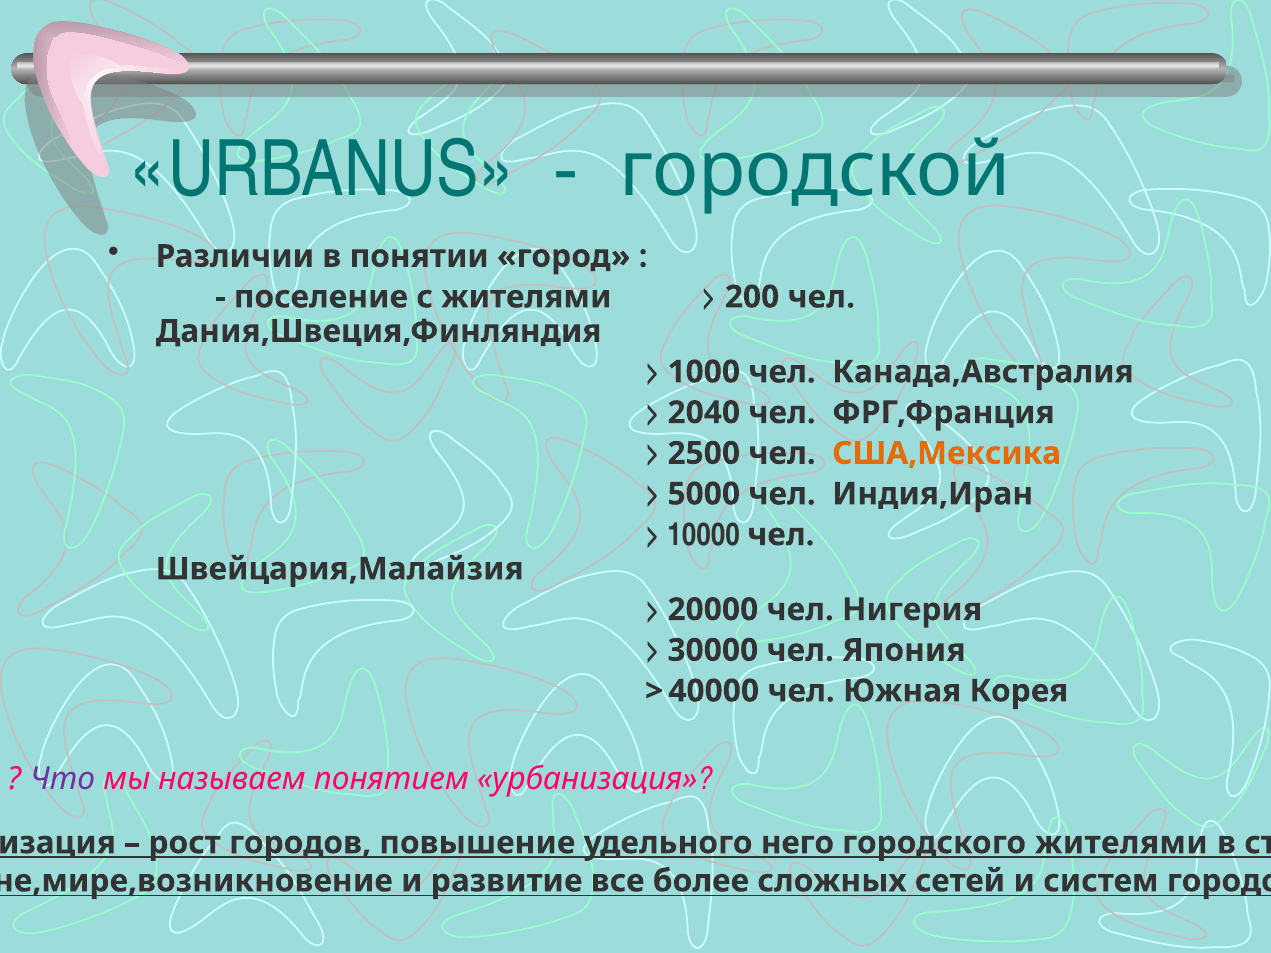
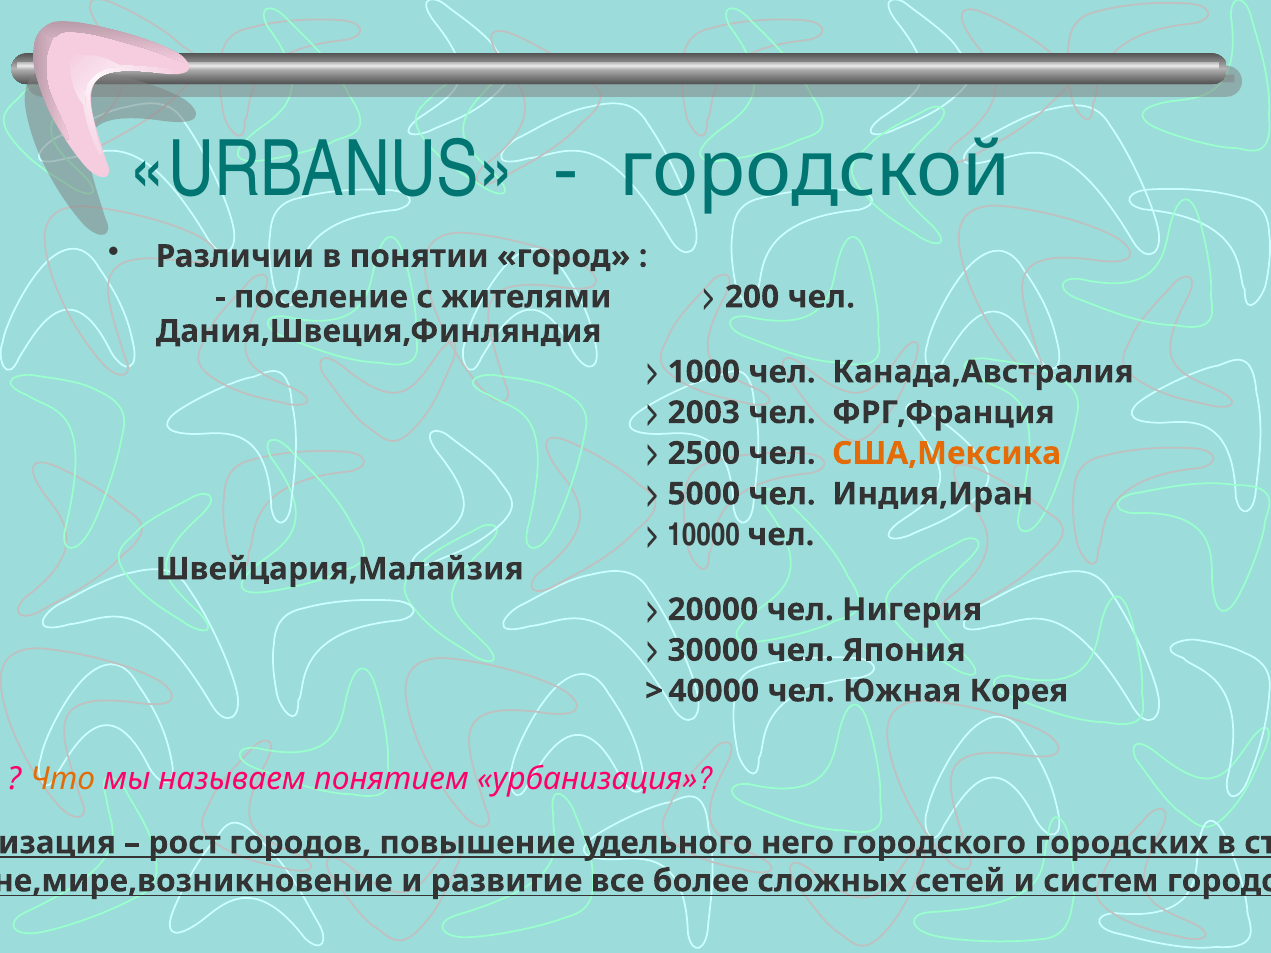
2040: 2040 -> 2003
Что colour: purple -> orange
городского жителями: жителями -> городских
